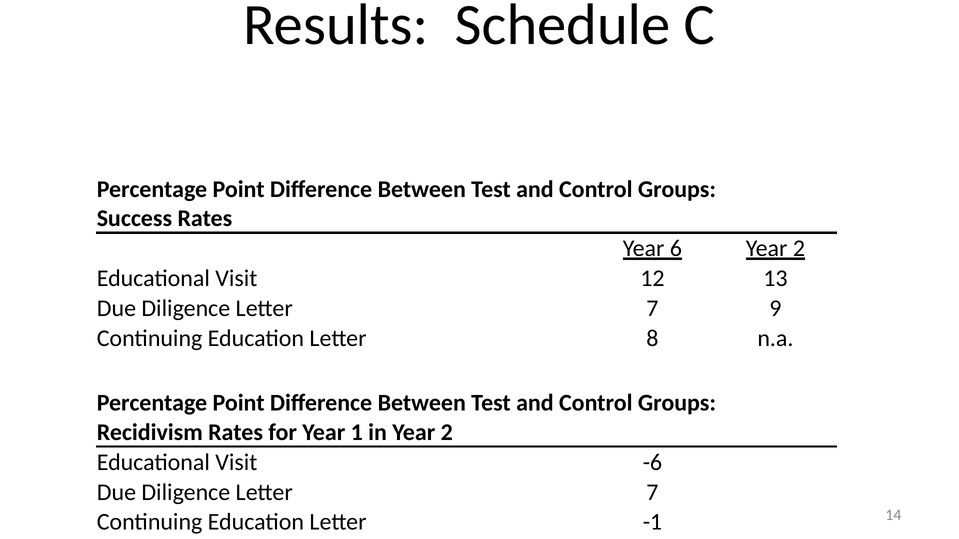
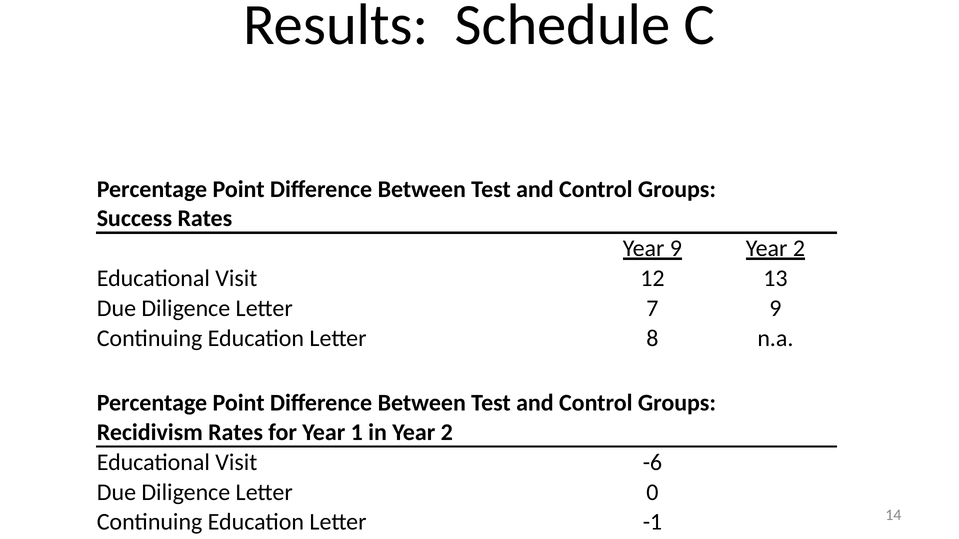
Year 6: 6 -> 9
7 at (652, 493): 7 -> 0
